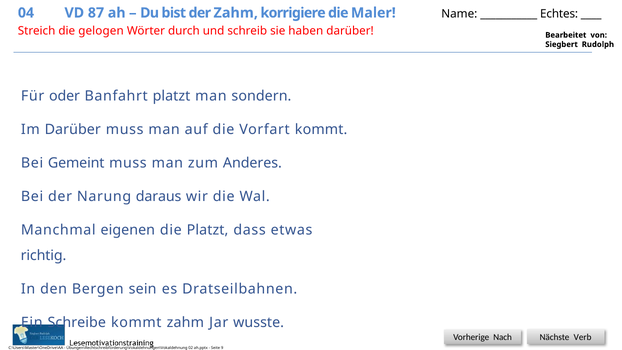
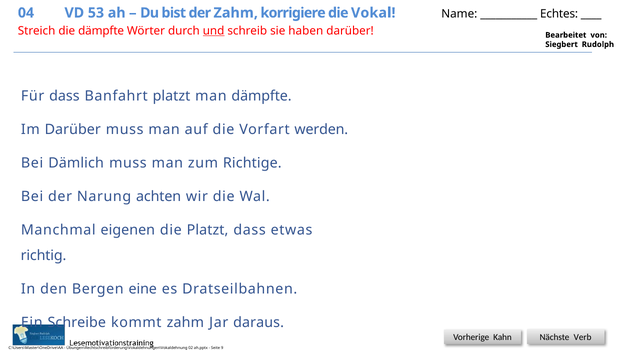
87: 87 -> 53
Maler: Maler -> Vokal
die gelogen: gelogen -> dämpfte
und underline: none -> present
Für oder: oder -> dass
man sondern: sondern -> dämpfte
Vorfart kommt: kommt -> werden
Gemeint: Gemeint -> Dämlich
Anderes: Anderes -> Richtige
daraus: daraus -> achten
sein: sein -> eine
wusste: wusste -> daraus
Nach: Nach -> Kahn
